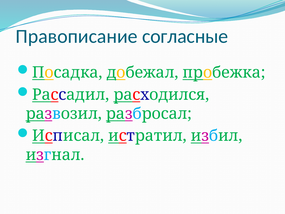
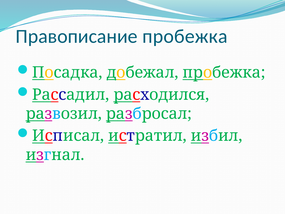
Правописание согласные: согласные -> пробежка
